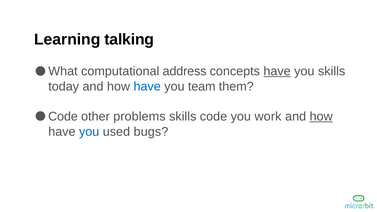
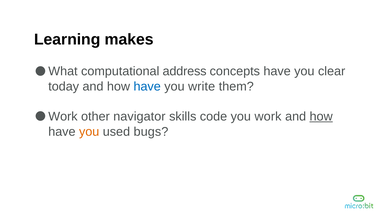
talking: talking -> makes
have at (277, 71) underline: present -> none
you skills: skills -> clear
team: team -> write
Code at (63, 117): Code -> Work
problems: problems -> navigator
you at (89, 132) colour: blue -> orange
